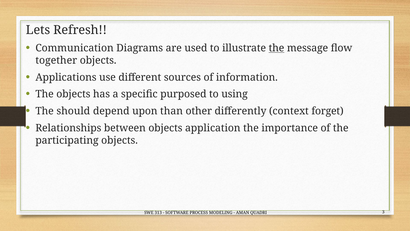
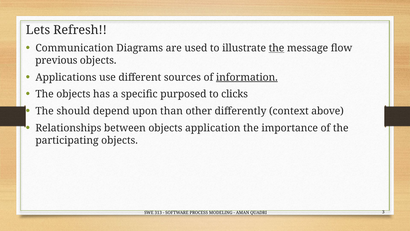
together: together -> previous
information underline: none -> present
using: using -> clicks
forget: forget -> above
